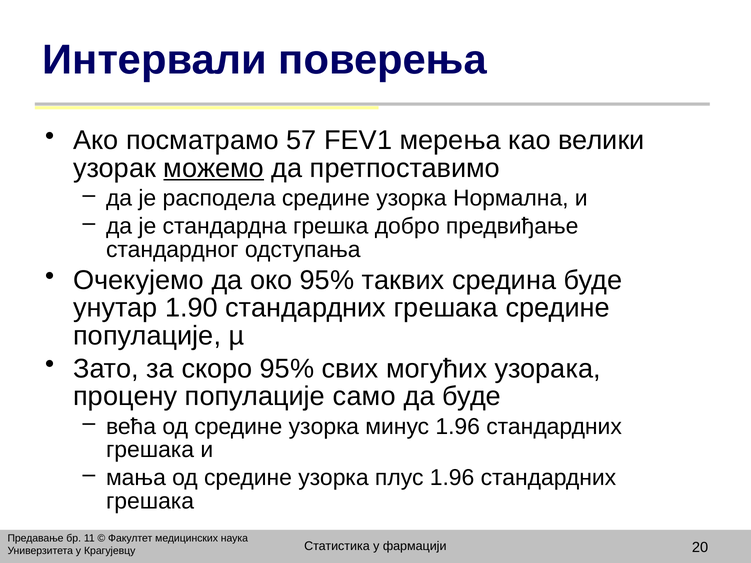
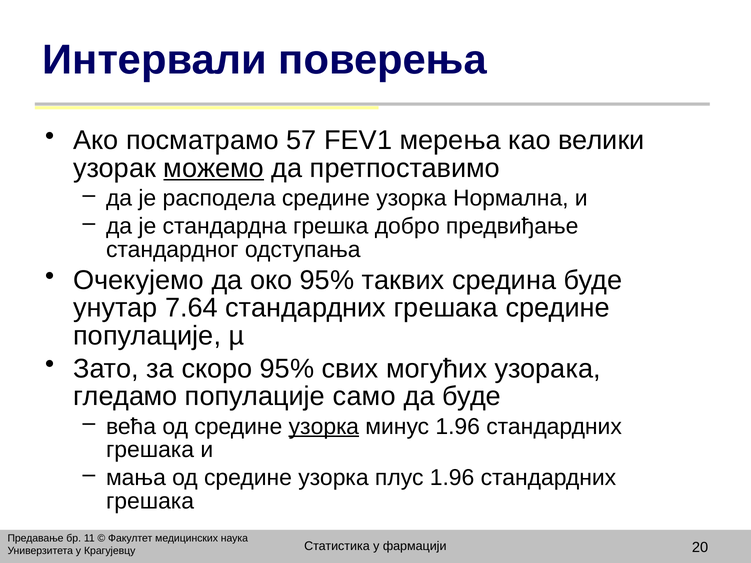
1.90: 1.90 -> 7.64
процену: процену -> гледамо
узорка at (324, 427) underline: none -> present
